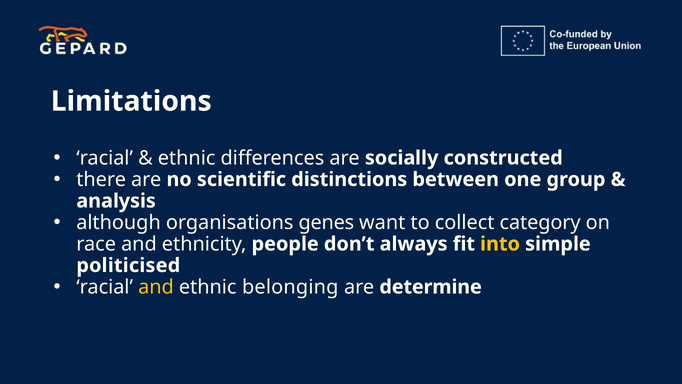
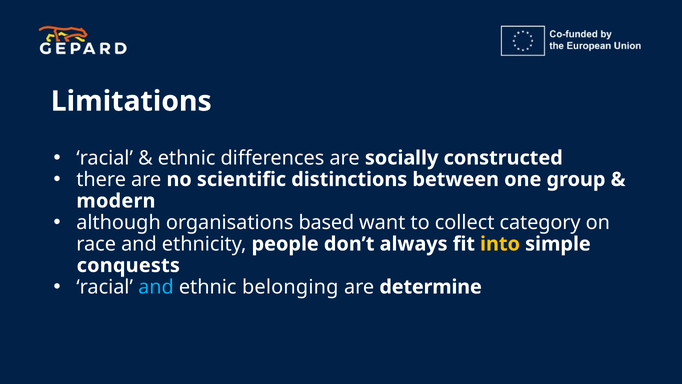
analysis: analysis -> modern
genes: genes -> based
politicised: politicised -> conquests
and at (156, 287) colour: yellow -> light blue
